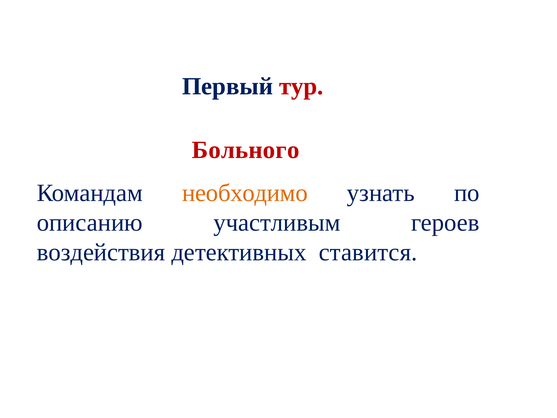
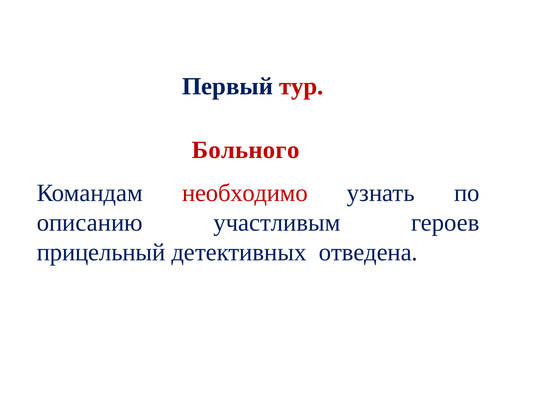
необходимо colour: orange -> red
воздействия: воздействия -> прицельный
ставится: ставится -> отведена
